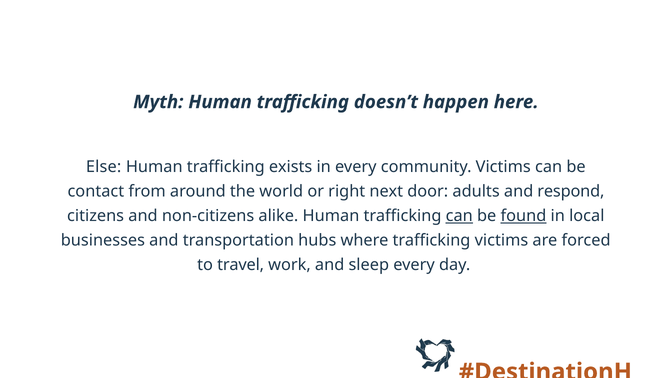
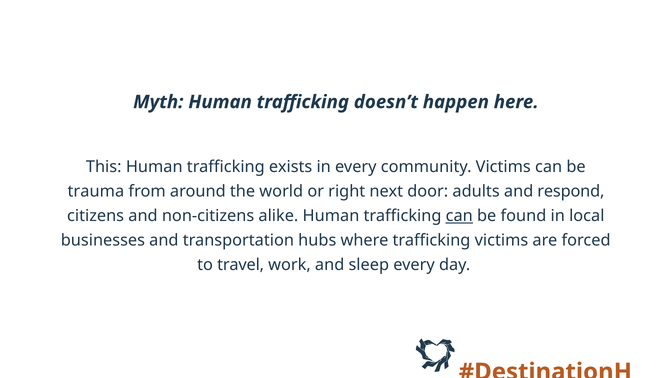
Else: Else -> This
contact: contact -> trauma
found underline: present -> none
